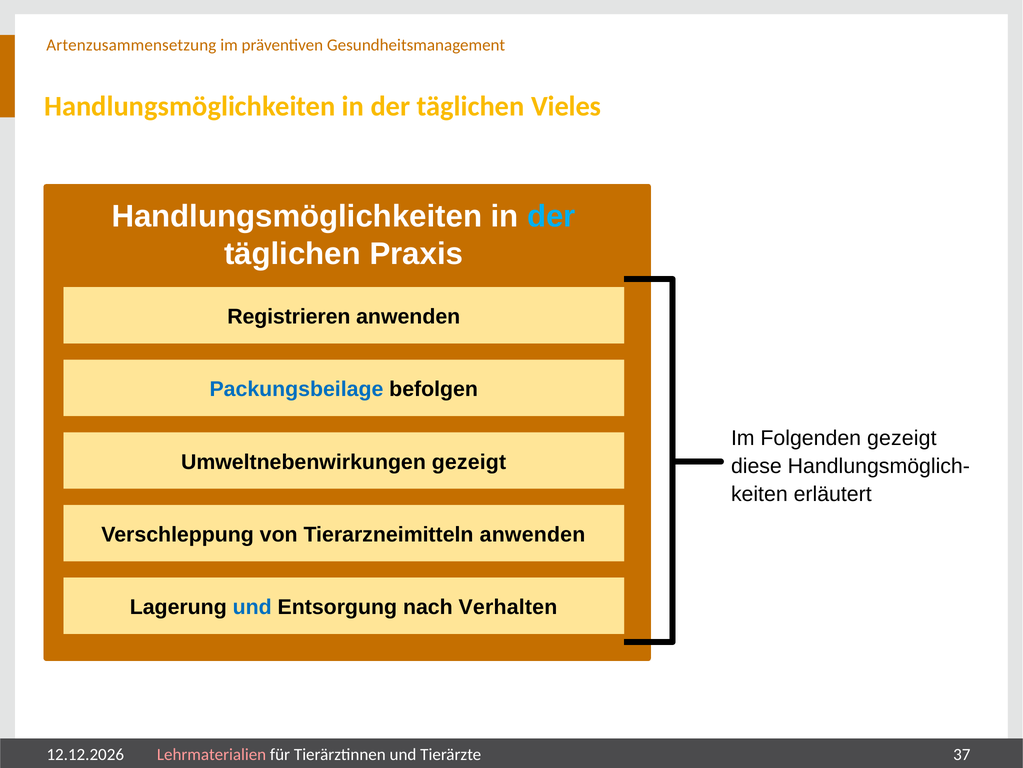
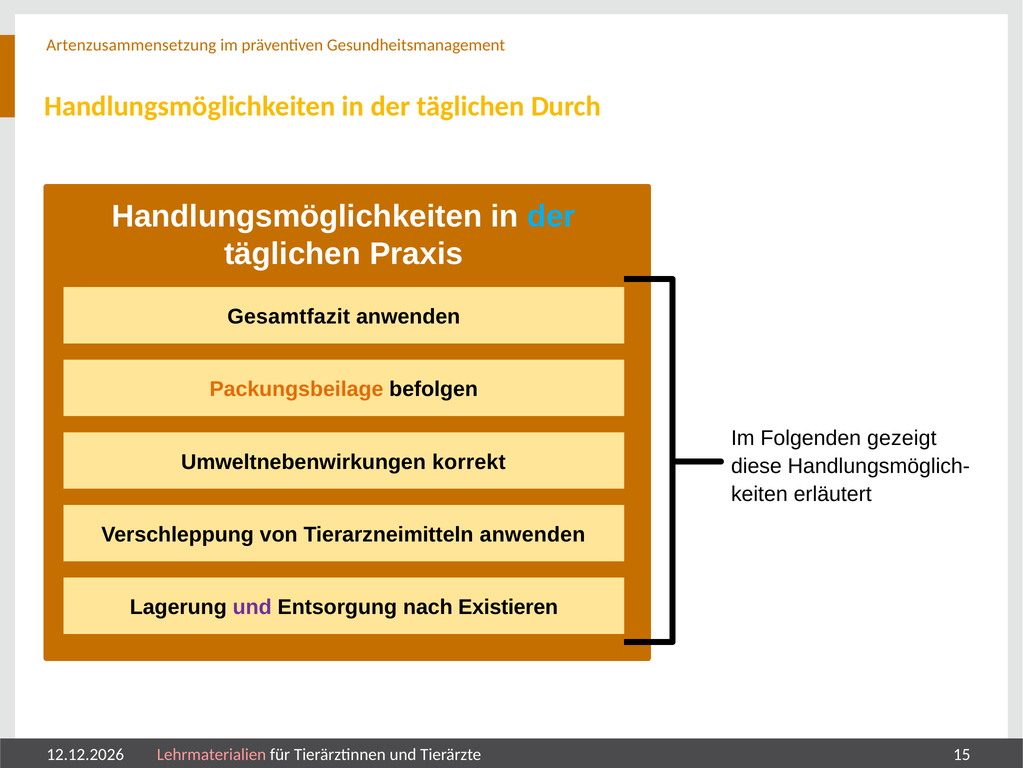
Vieles: Vieles -> Durch
Registrieren: Registrieren -> Gesamtfazit
Packungsbeilage colour: blue -> orange
Umweltnebenwirkungen gezeigt: gezeigt -> korrekt
und at (252, 607) colour: blue -> purple
Verhalten: Verhalten -> Existieren
37: 37 -> 15
